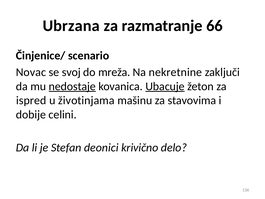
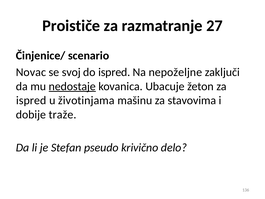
Ubrzana: Ubrzana -> Proističe
66: 66 -> 27
do mreža: mreža -> ispred
nekretnine: nekretnine -> nepoželjne
Ubacuje underline: present -> none
celini: celini -> traže
deonici: deonici -> pseudo
